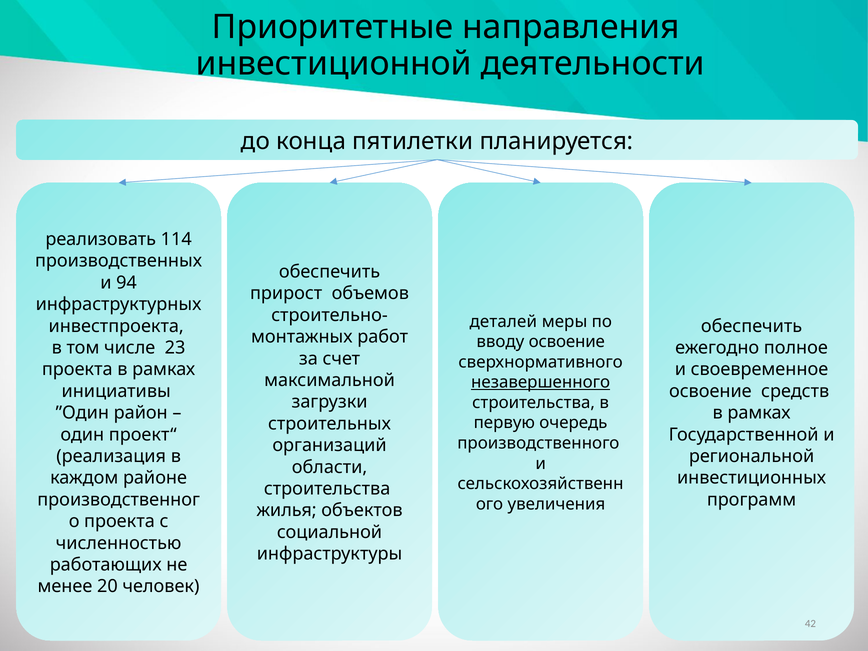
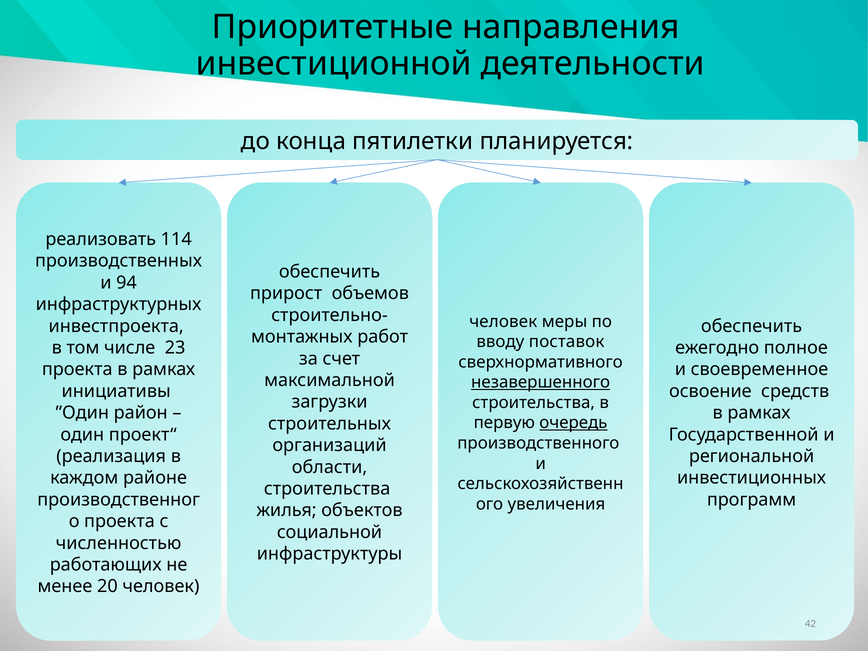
деталей at (503, 322): деталей -> человек
вводу освоение: освоение -> поставок
очередь underline: none -> present
